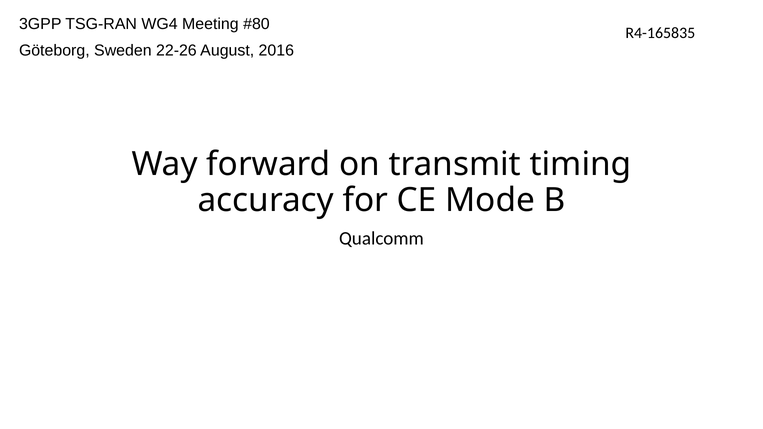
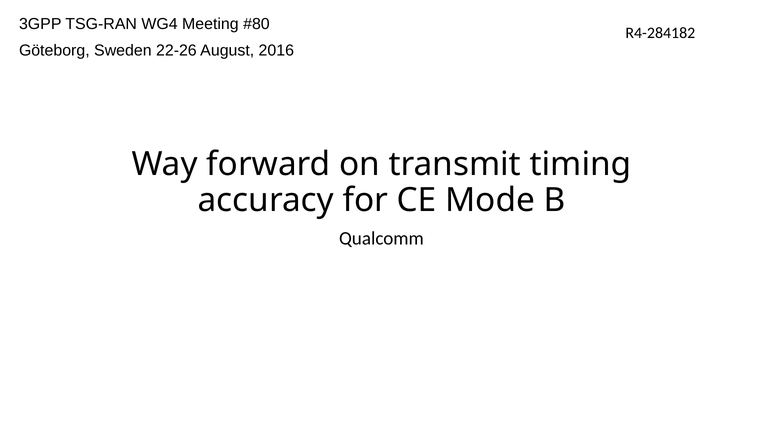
R4-165835: R4-165835 -> R4-284182
